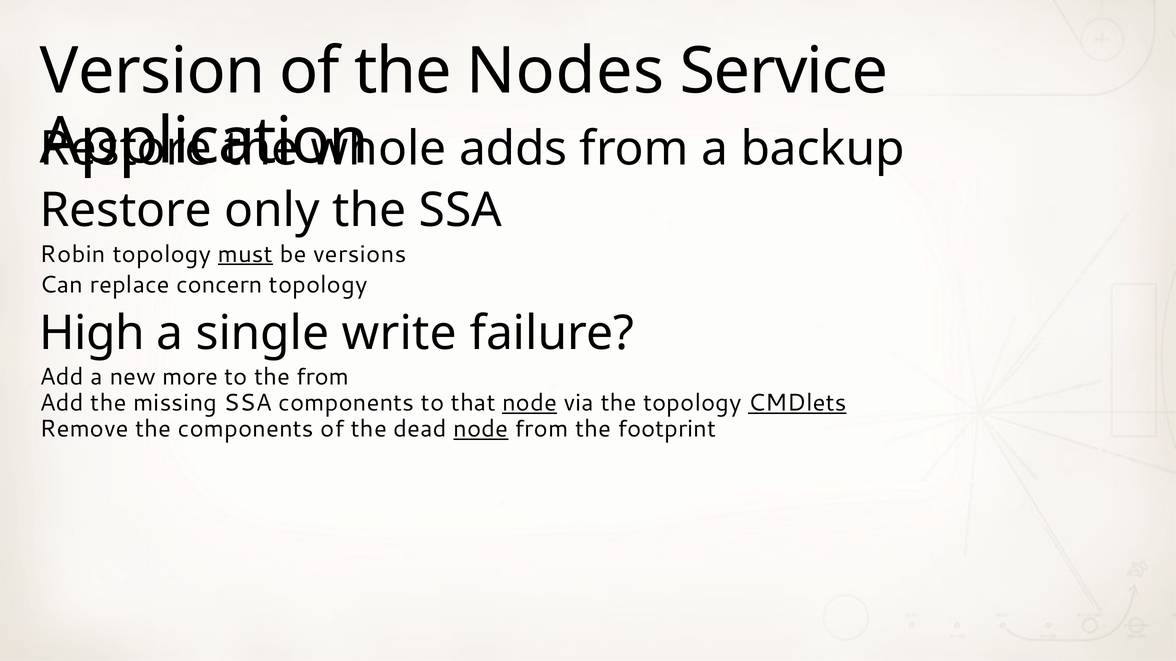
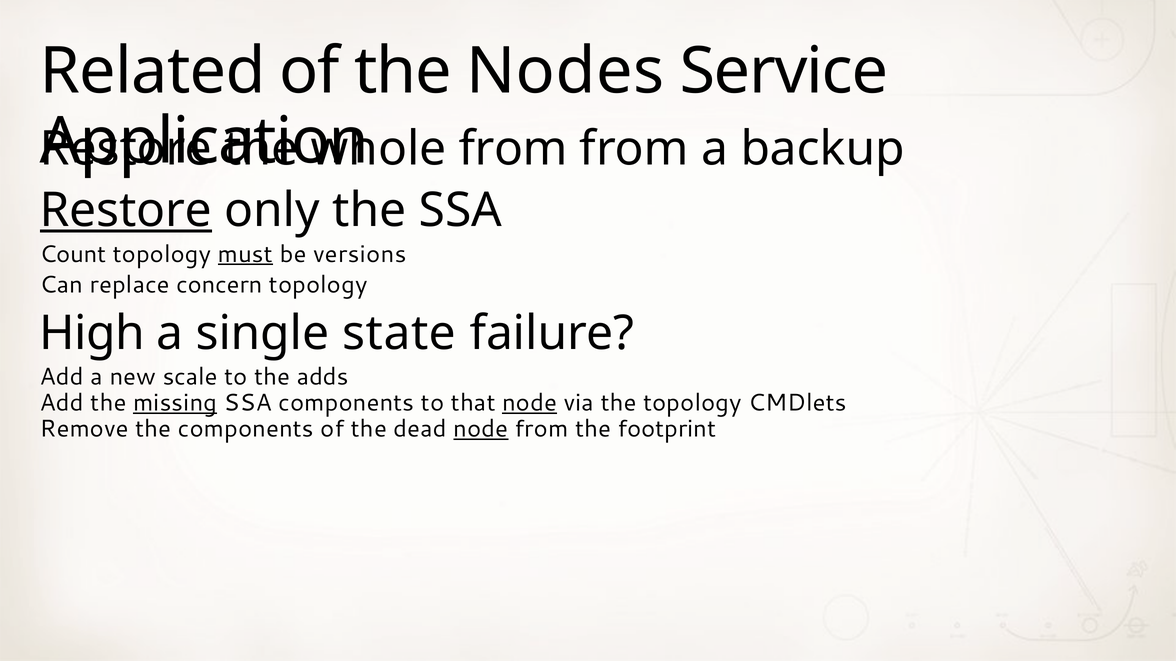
Version: Version -> Related
adds at (513, 149): adds -> from
Restore at (126, 210) underline: none -> present
Robin: Robin -> Count
write: write -> state
more: more -> scale
the from: from -> adds
missing underline: none -> present
CMDlets underline: present -> none
